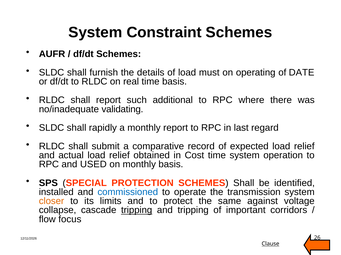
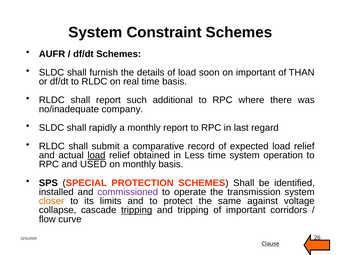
must: must -> soon
on operating: operating -> important
DATE: DATE -> THAN
validating: validating -> company
load at (96, 156) underline: none -> present
Cost: Cost -> Less
commissioned colour: blue -> purple
focus: focus -> curve
